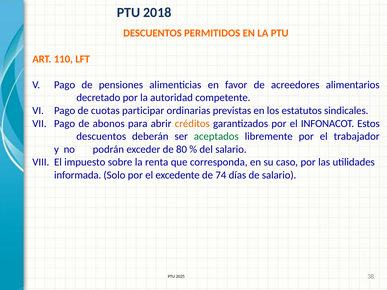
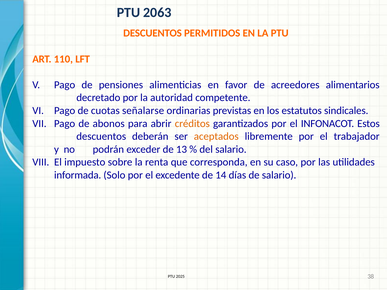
2018: 2018 -> 2063
participar: participar -> señalarse
aceptados colour: green -> orange
80: 80 -> 13
74: 74 -> 14
